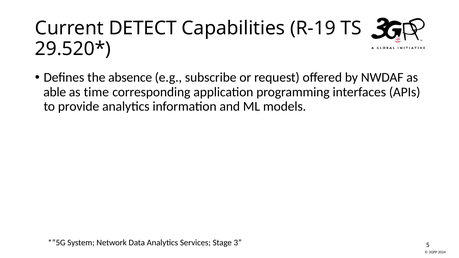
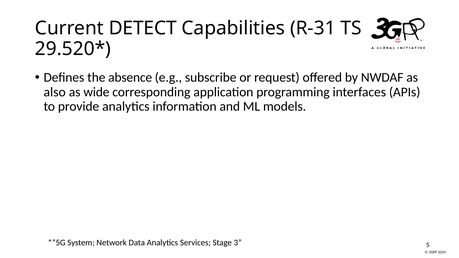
R-19: R-19 -> R-31
able: able -> also
time: time -> wide
